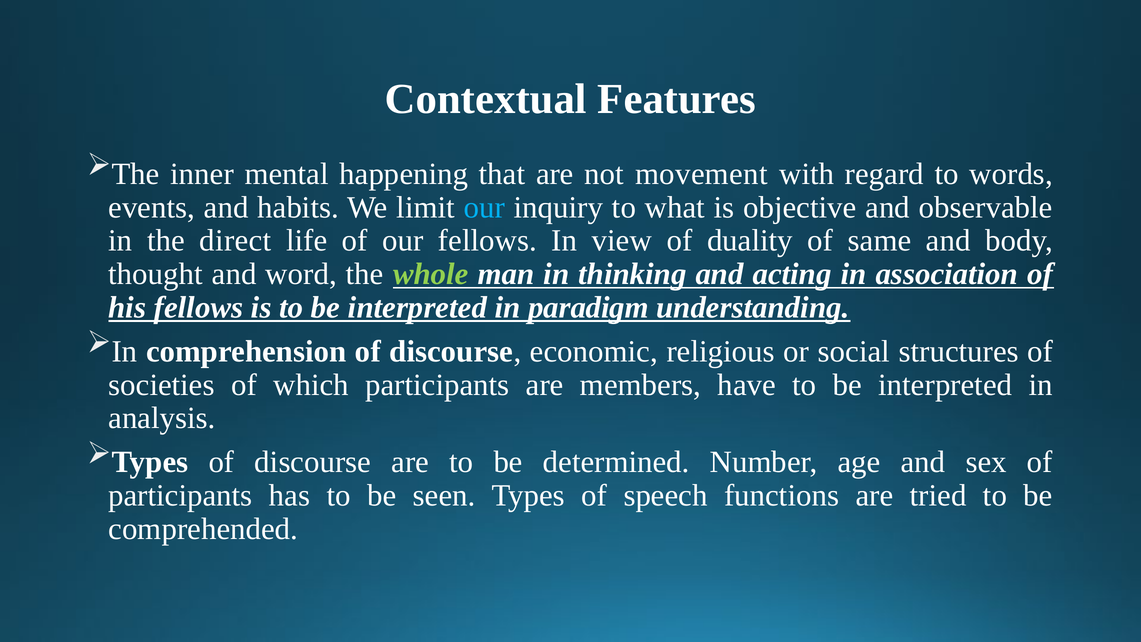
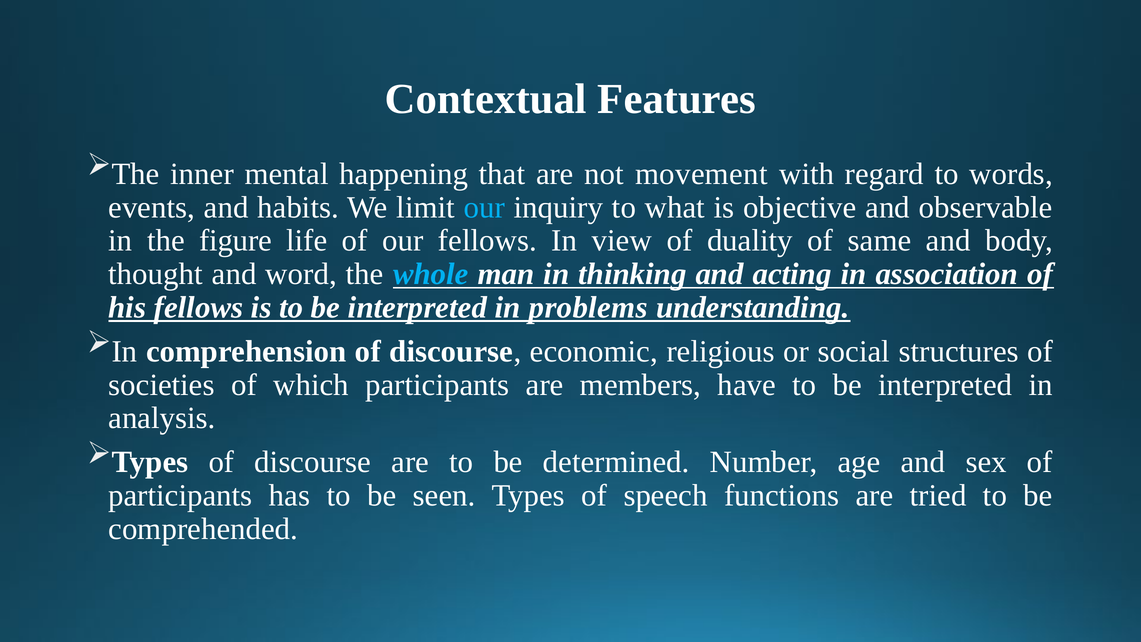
direct: direct -> figure
whole colour: light green -> light blue
paradigm: paradigm -> problems
